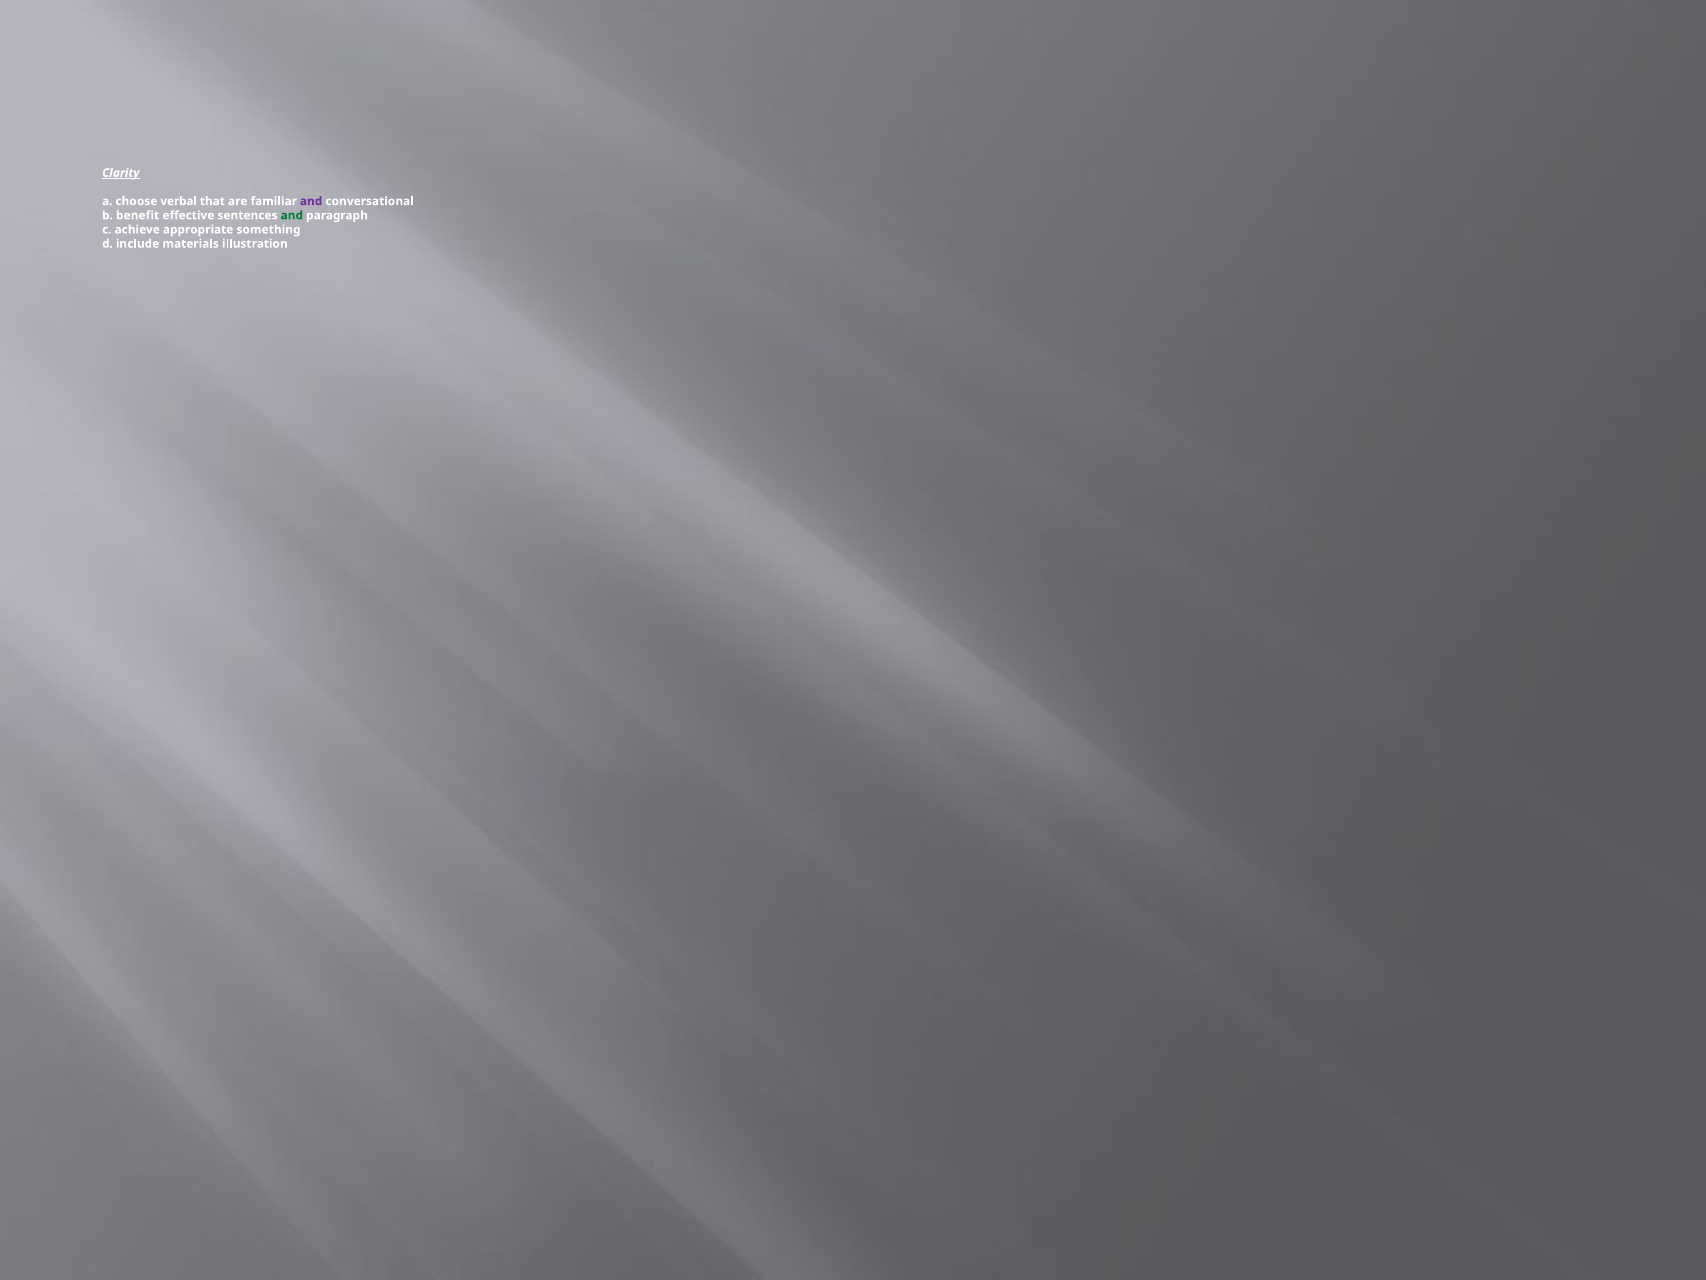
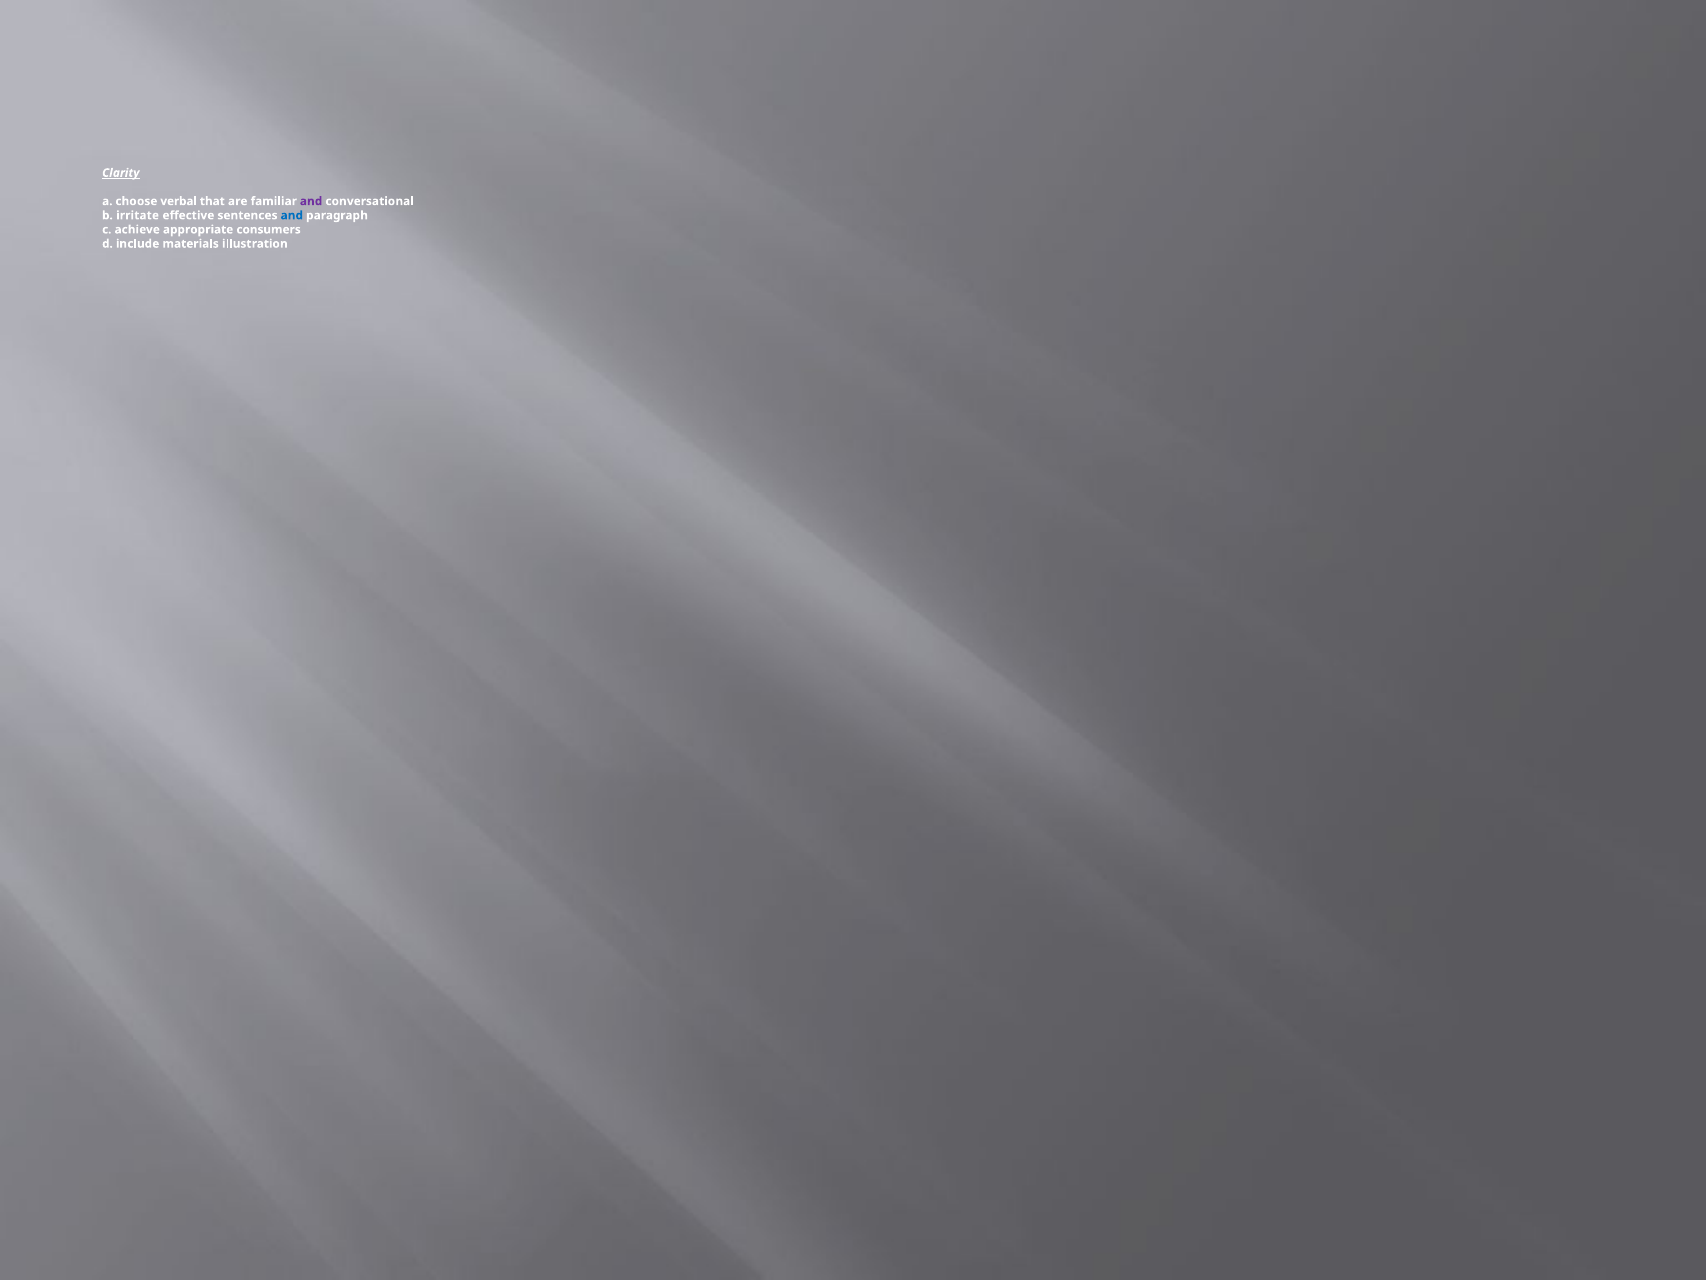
benefit: benefit -> irritate
and at (292, 215) colour: green -> blue
something: something -> consumers
